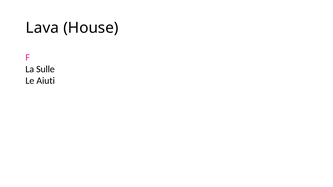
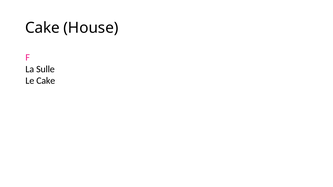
Lava at (42, 28): Lava -> Cake
Le Aiuti: Aiuti -> Cake
